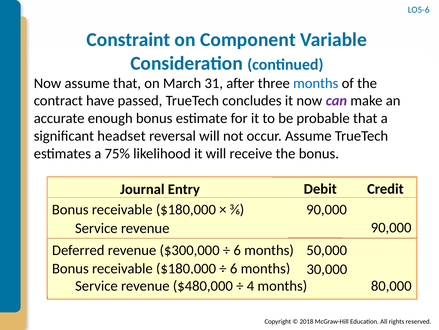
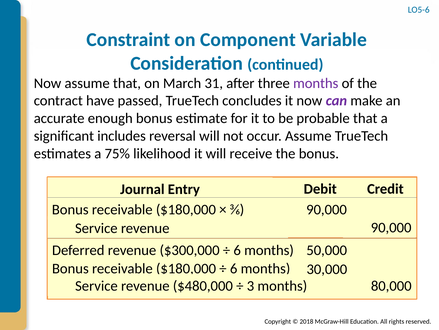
months at (316, 83) colour: blue -> purple
headset: headset -> includes
4: 4 -> 3
